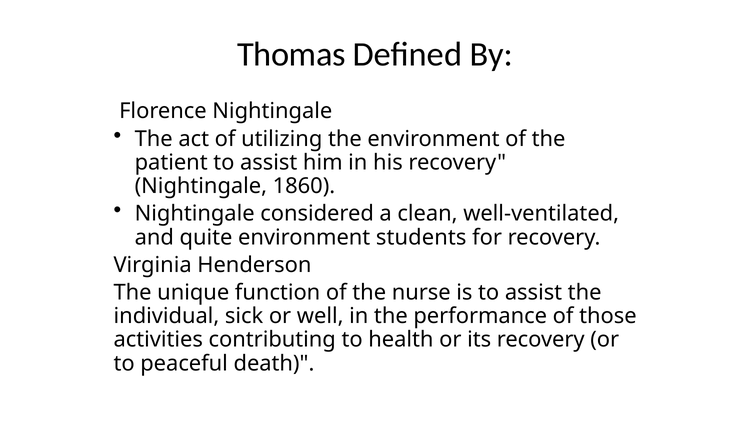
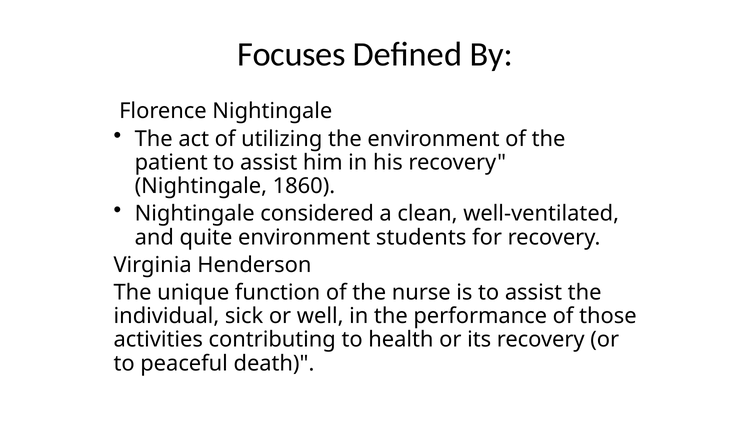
Thomas: Thomas -> Focuses
